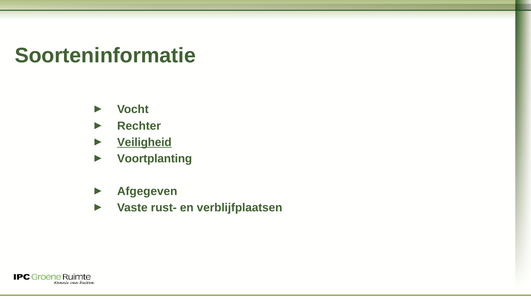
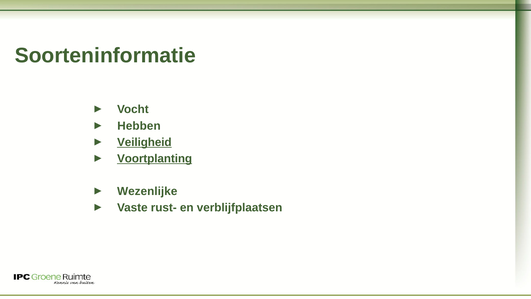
Rechter: Rechter -> Hebben
Voortplanting underline: none -> present
Afgegeven: Afgegeven -> Wezenlijke
